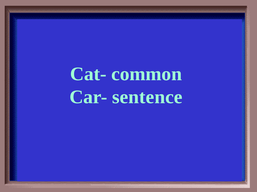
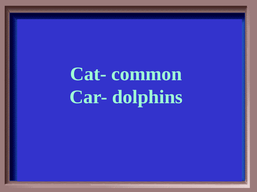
sentence: sentence -> dolphins
